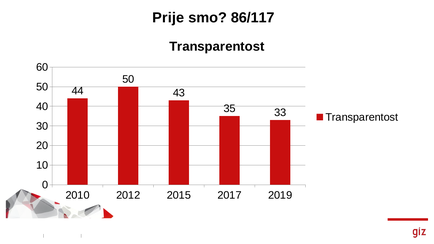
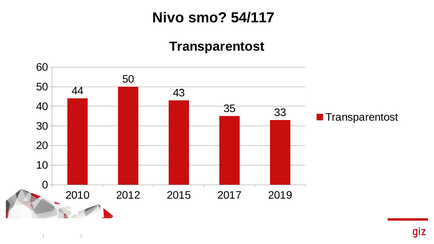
Prije: Prije -> Nivo
86/117: 86/117 -> 54/117
